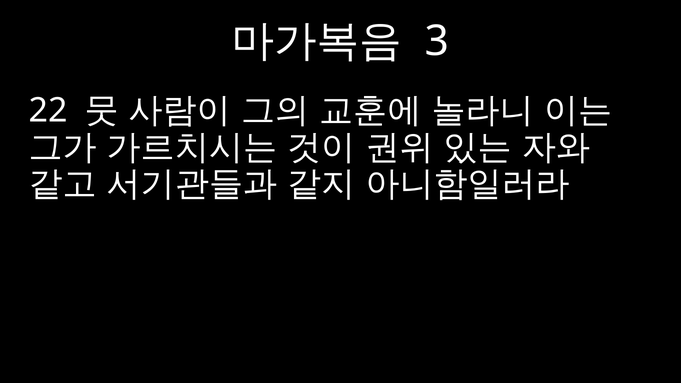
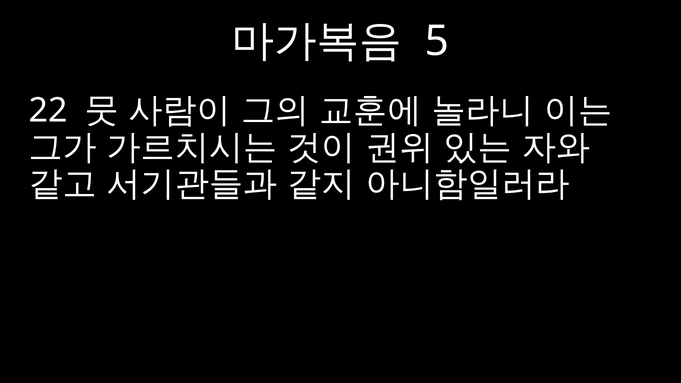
3: 3 -> 5
